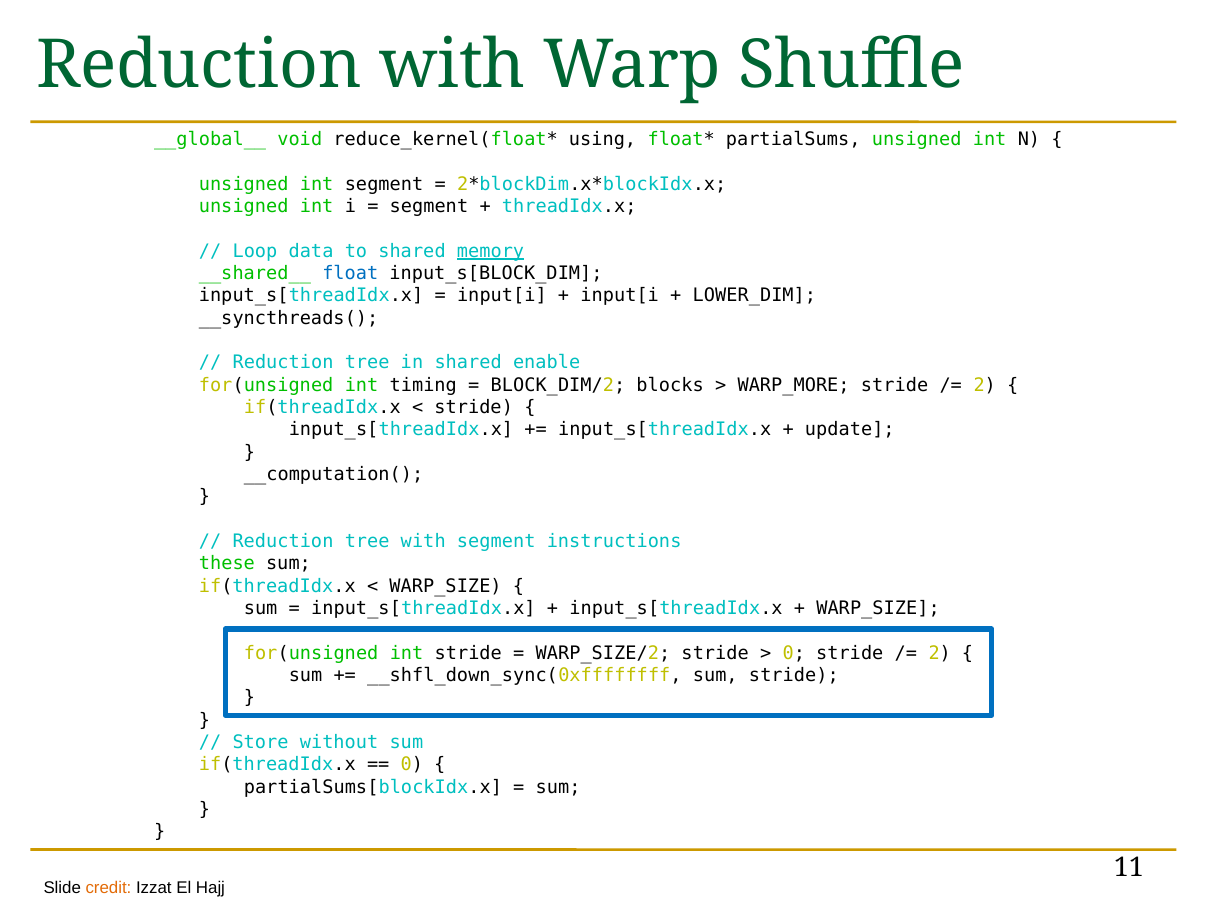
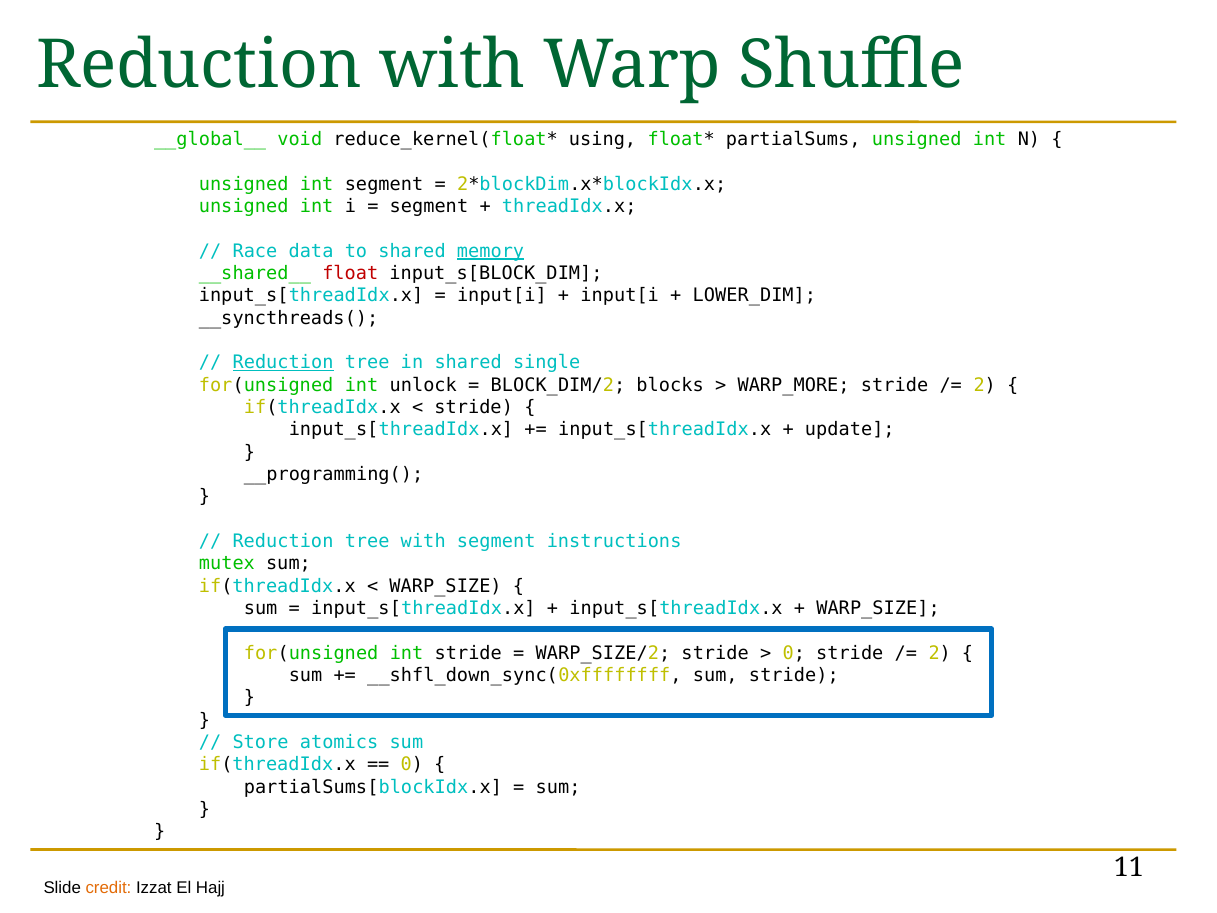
Loop: Loop -> Race
float colour: blue -> red
Reduction at (283, 363) underline: none -> present
enable: enable -> single
timing: timing -> unlock
__computation(: __computation( -> __programming(
these: these -> mutex
without: without -> atomics
